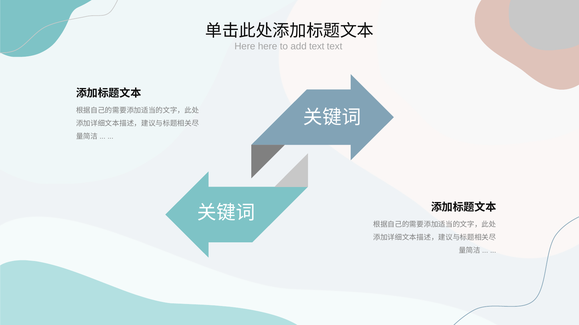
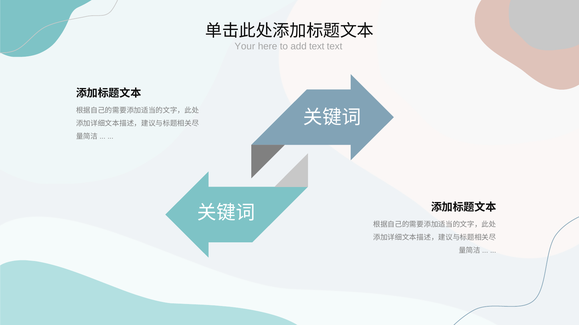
Here at (245, 47): Here -> Your
